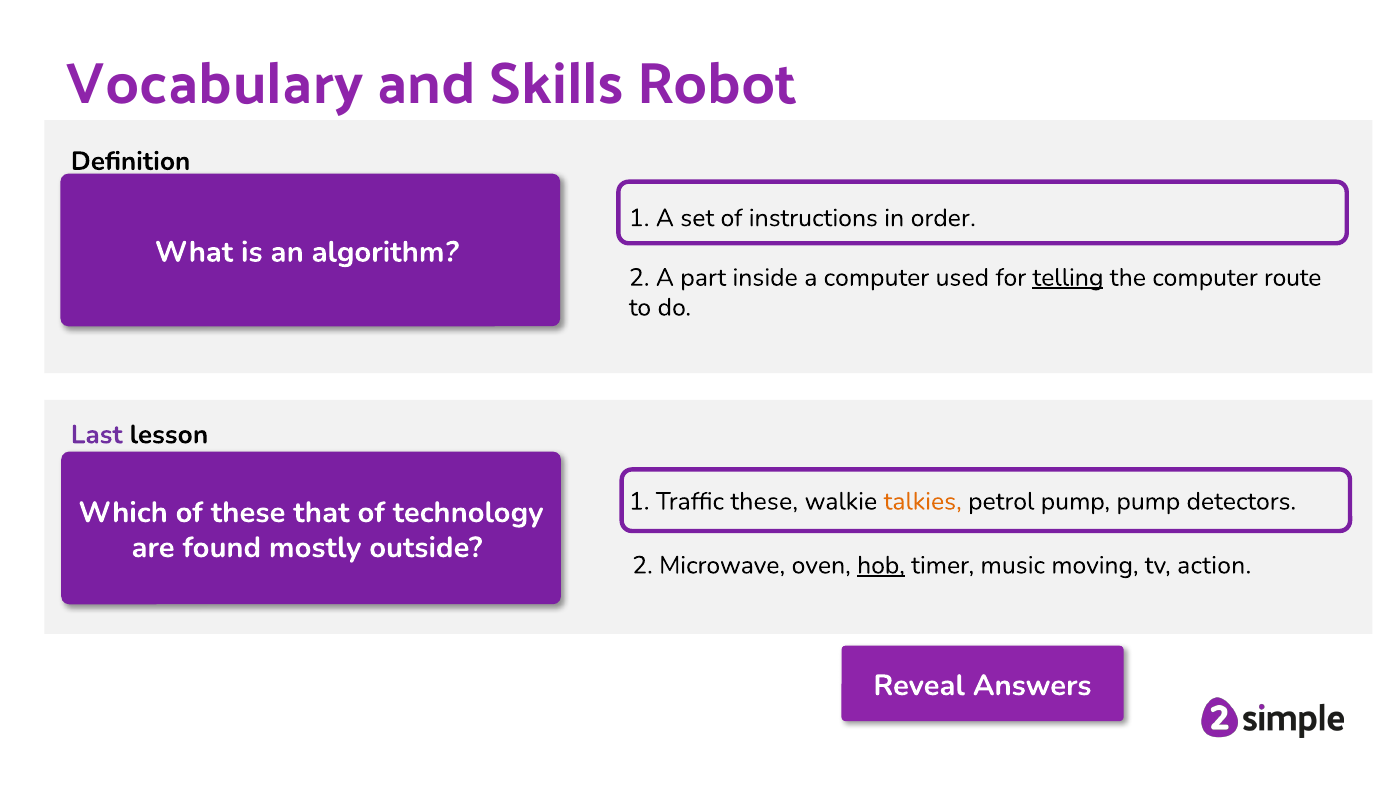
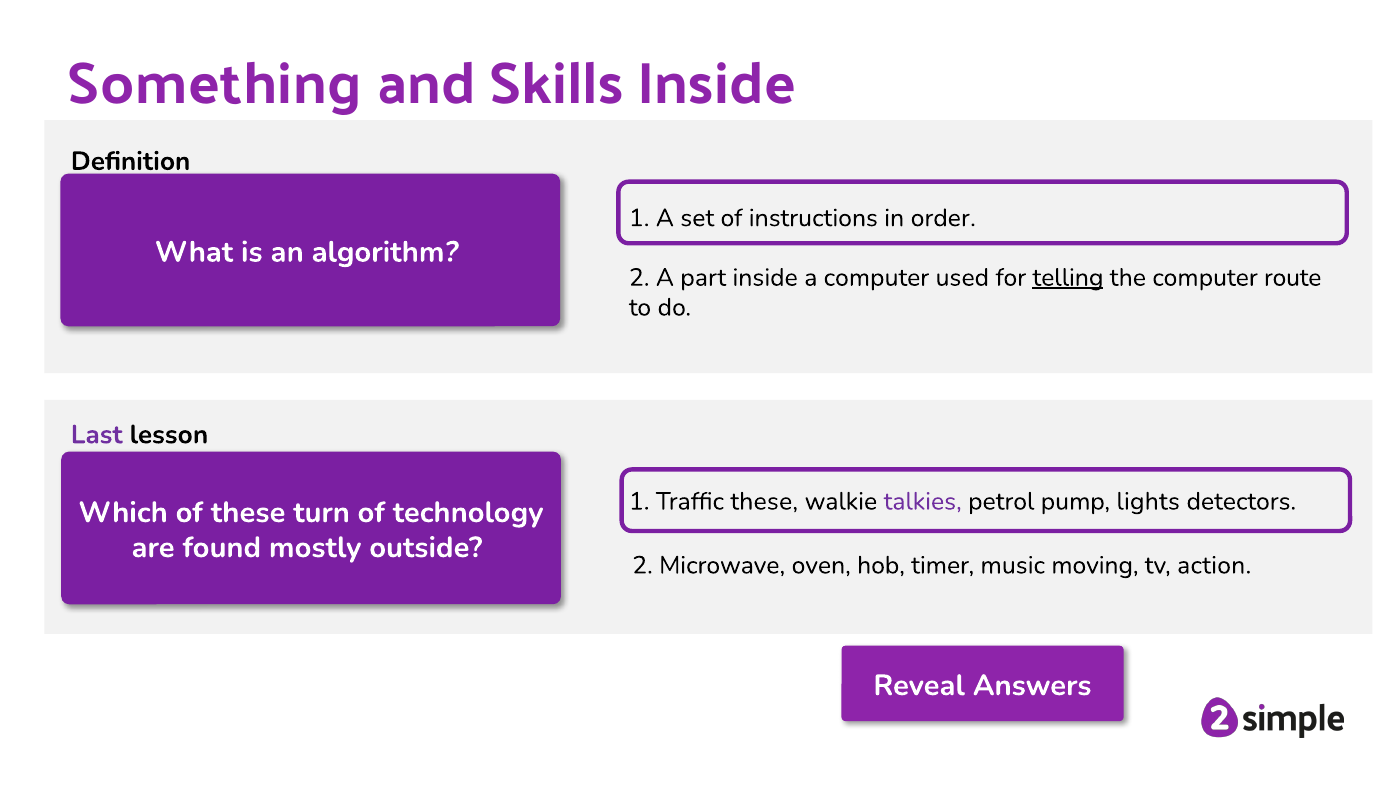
Vocabulary: Vocabulary -> Something
Skills Robot: Robot -> Inside
talkies colour: orange -> purple
pump pump: pump -> lights
that: that -> turn
hob underline: present -> none
